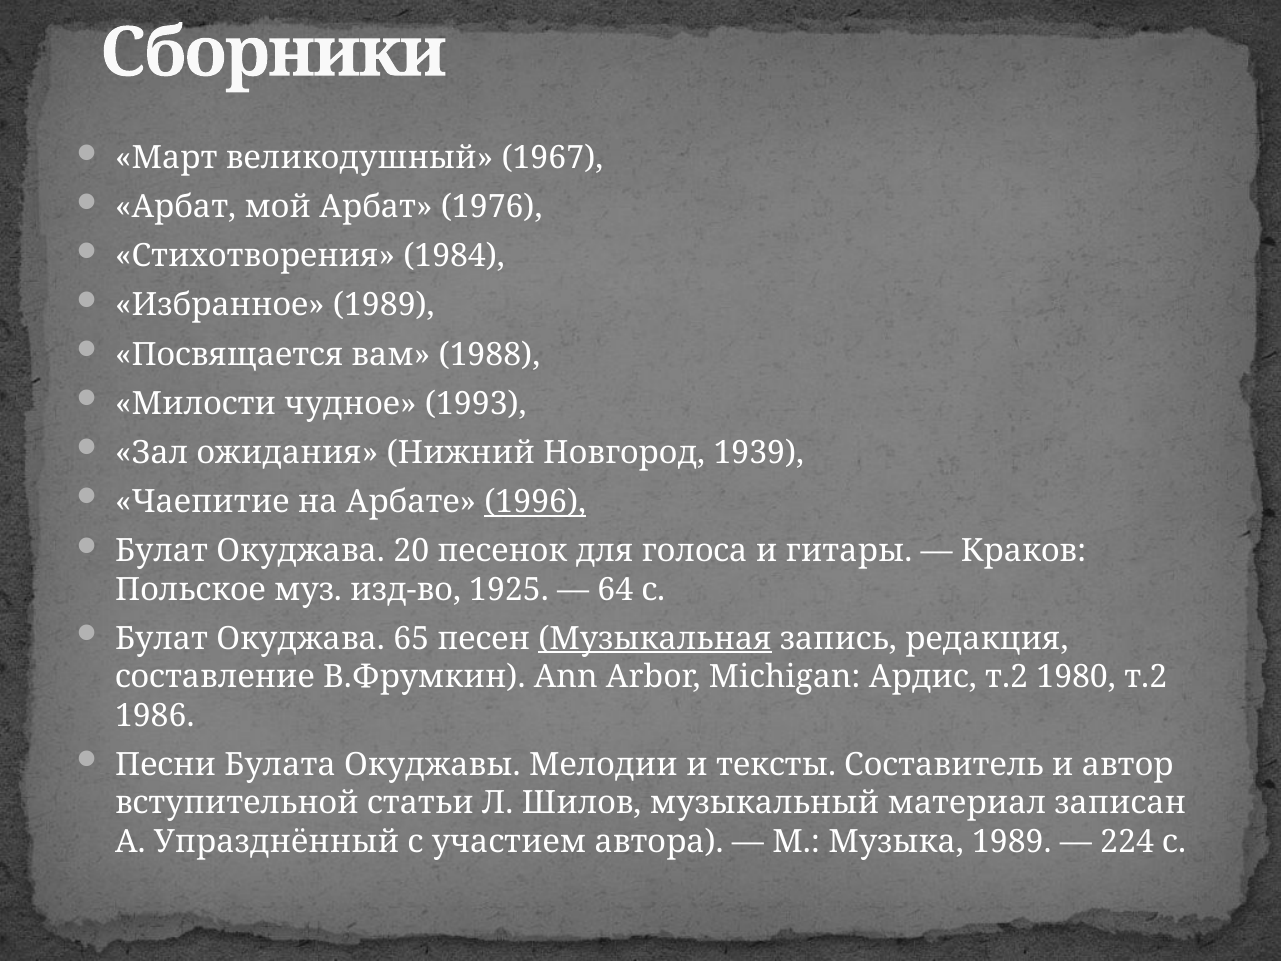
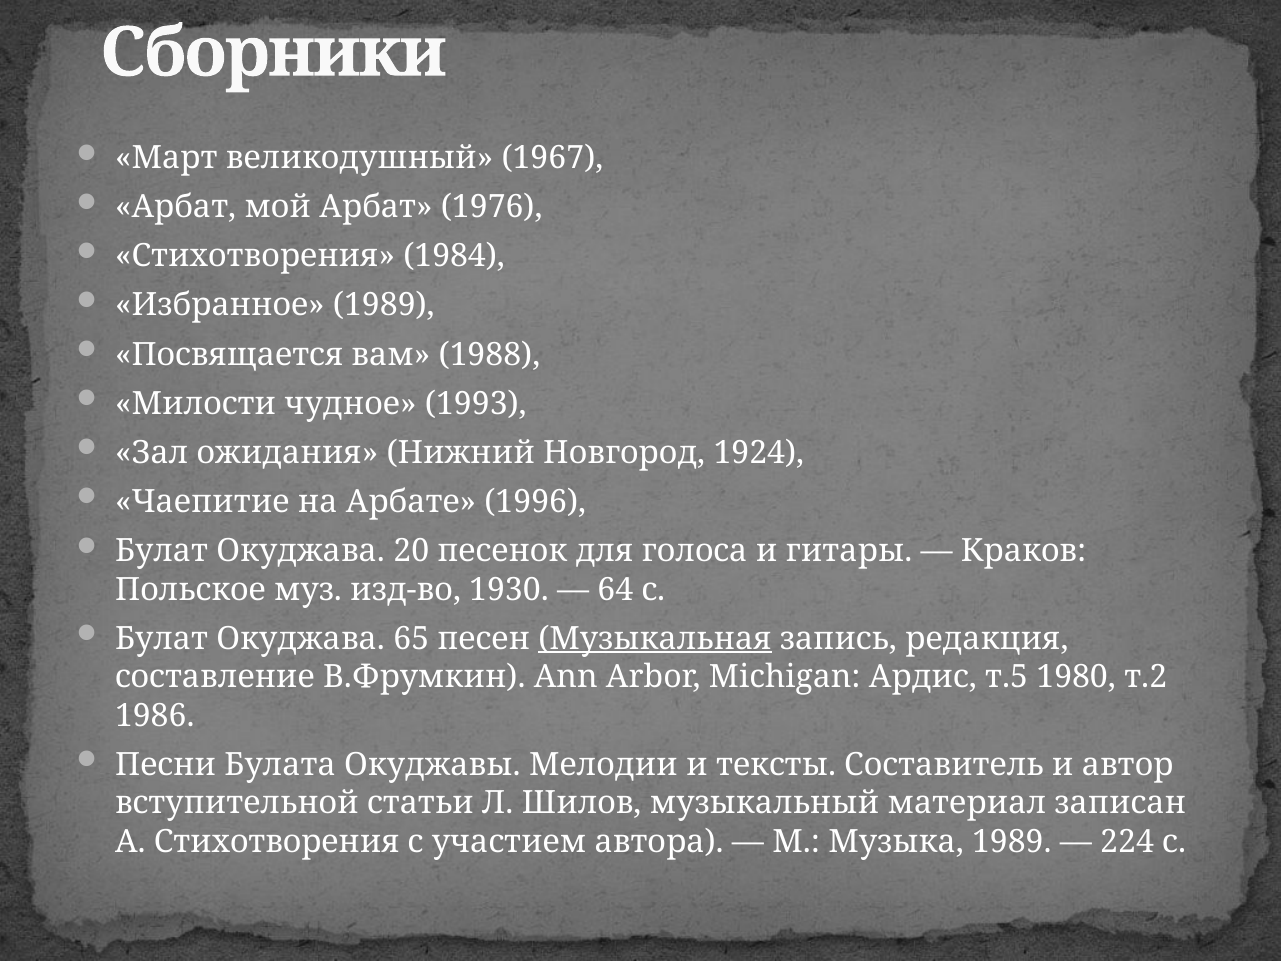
1939: 1939 -> 1924
1996 underline: present -> none
1925: 1925 -> 1930
Ардис т.2: т.2 -> т.5
А Упразднённый: Упразднённый -> Стихотворения
